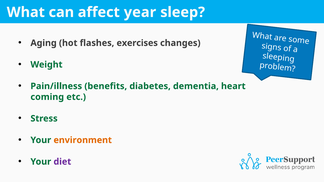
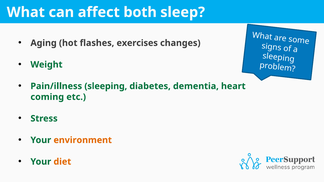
year: year -> both
Pain/illness benefits: benefits -> sleeping
diet colour: purple -> orange
